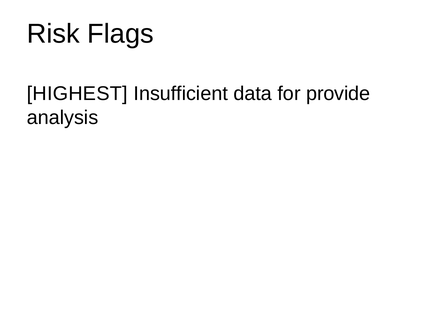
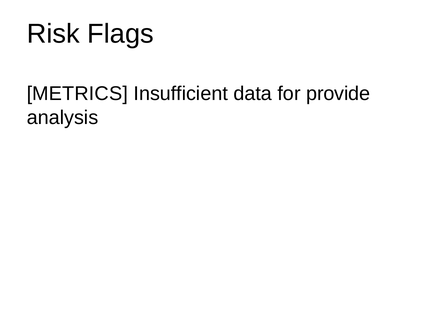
HIGHEST: HIGHEST -> METRICS
